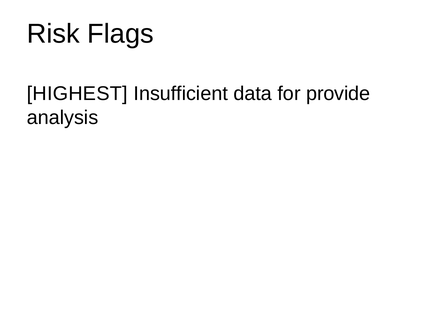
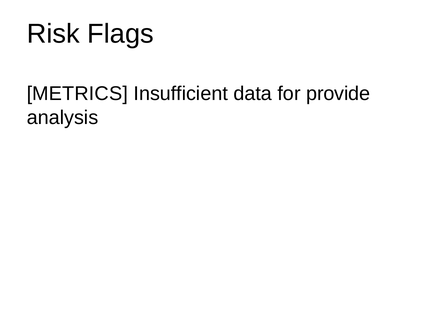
HIGHEST: HIGHEST -> METRICS
